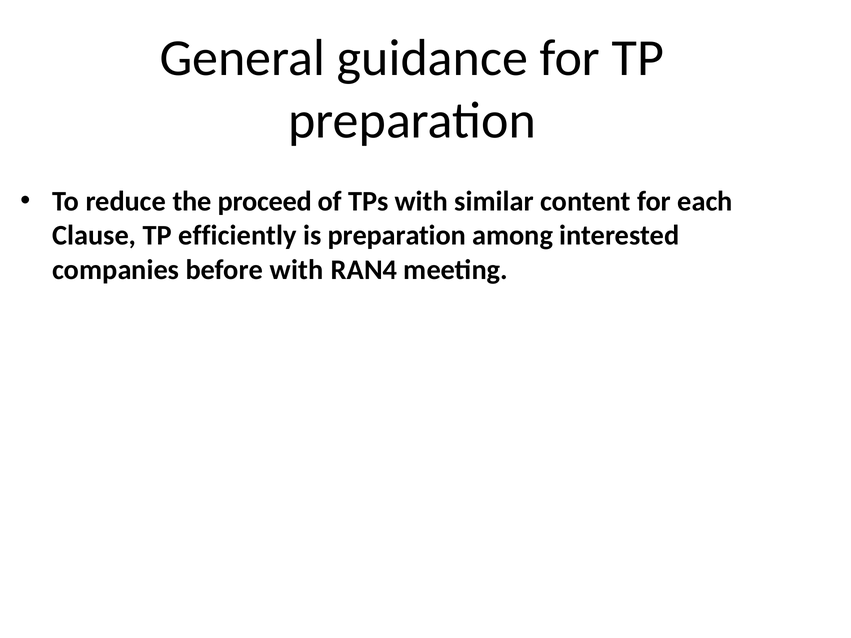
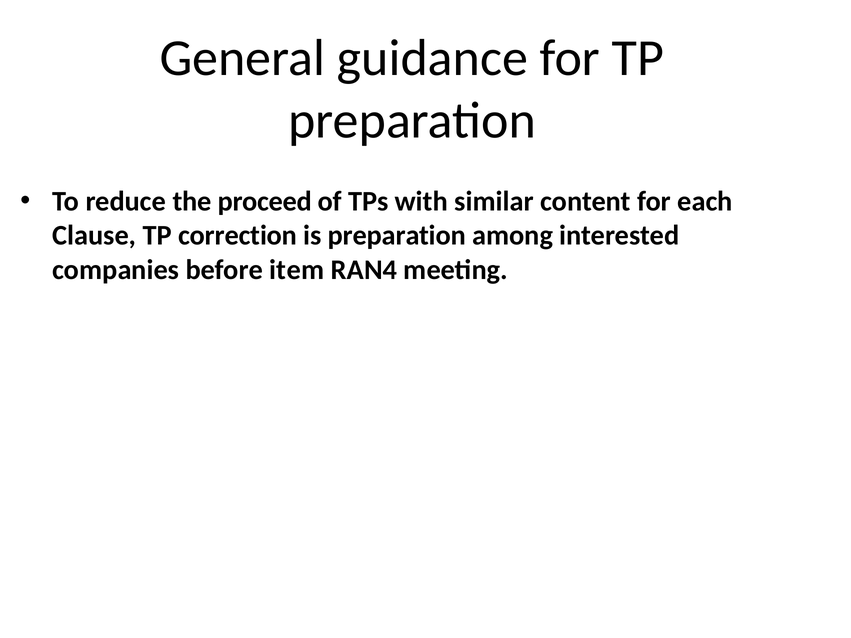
efficiently: efficiently -> correction
before with: with -> item
